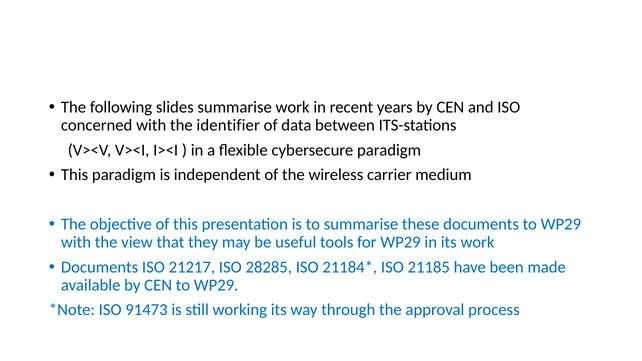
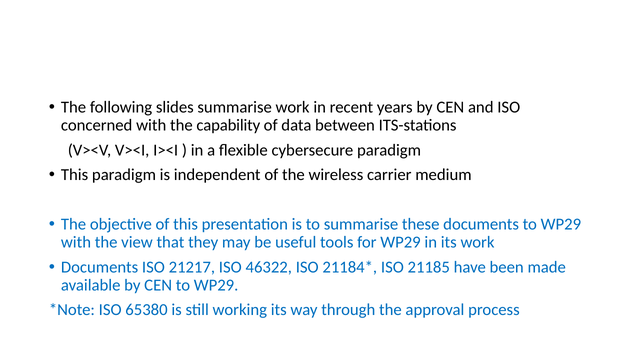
identifier: identifier -> capability
28285: 28285 -> 46322
91473: 91473 -> 65380
